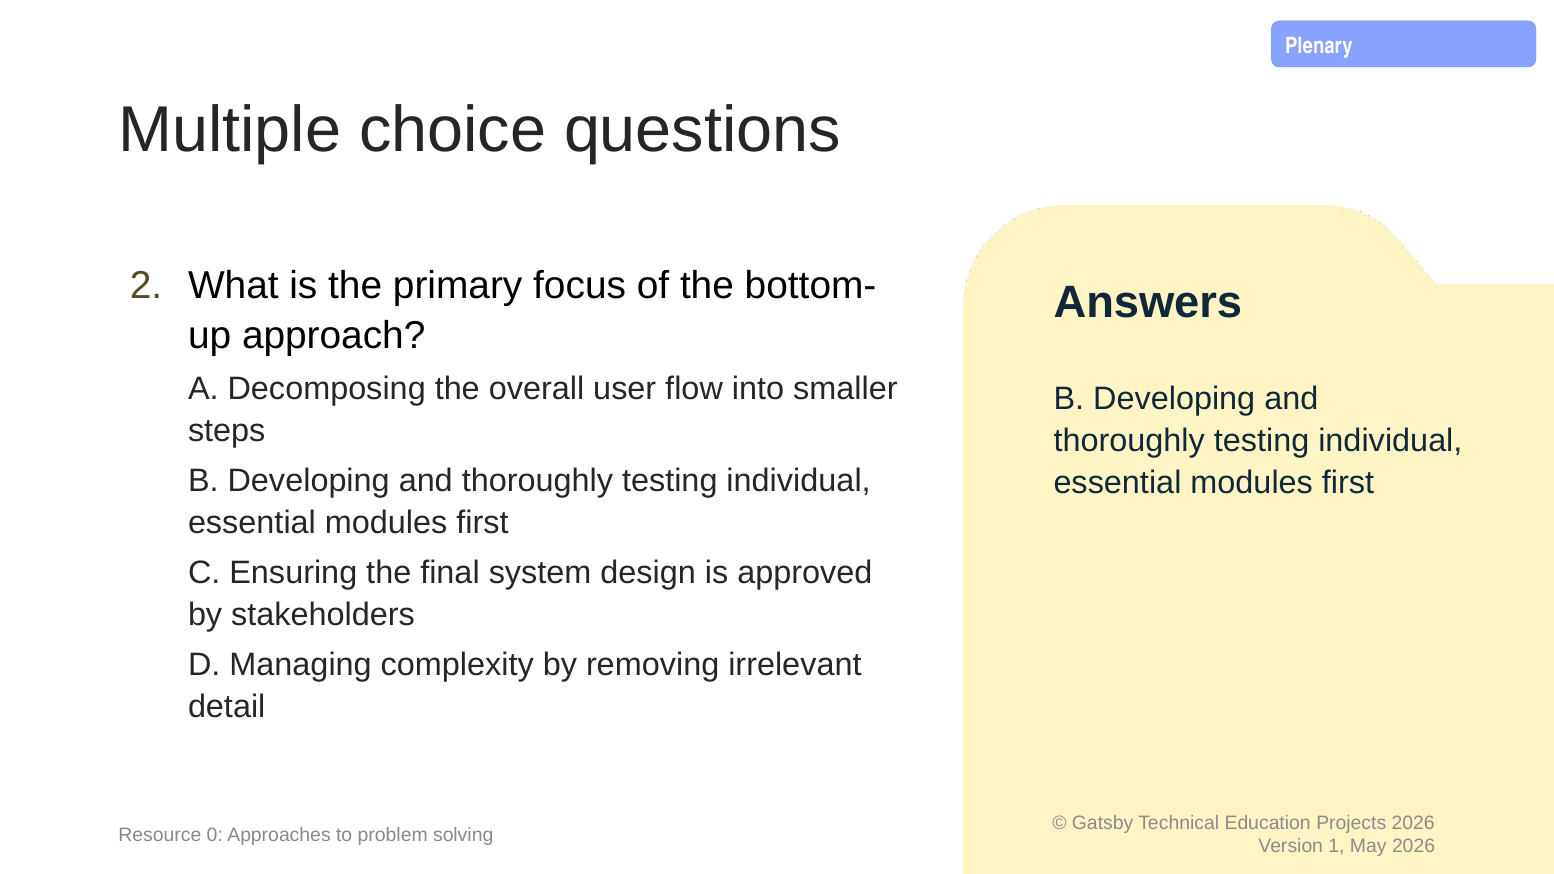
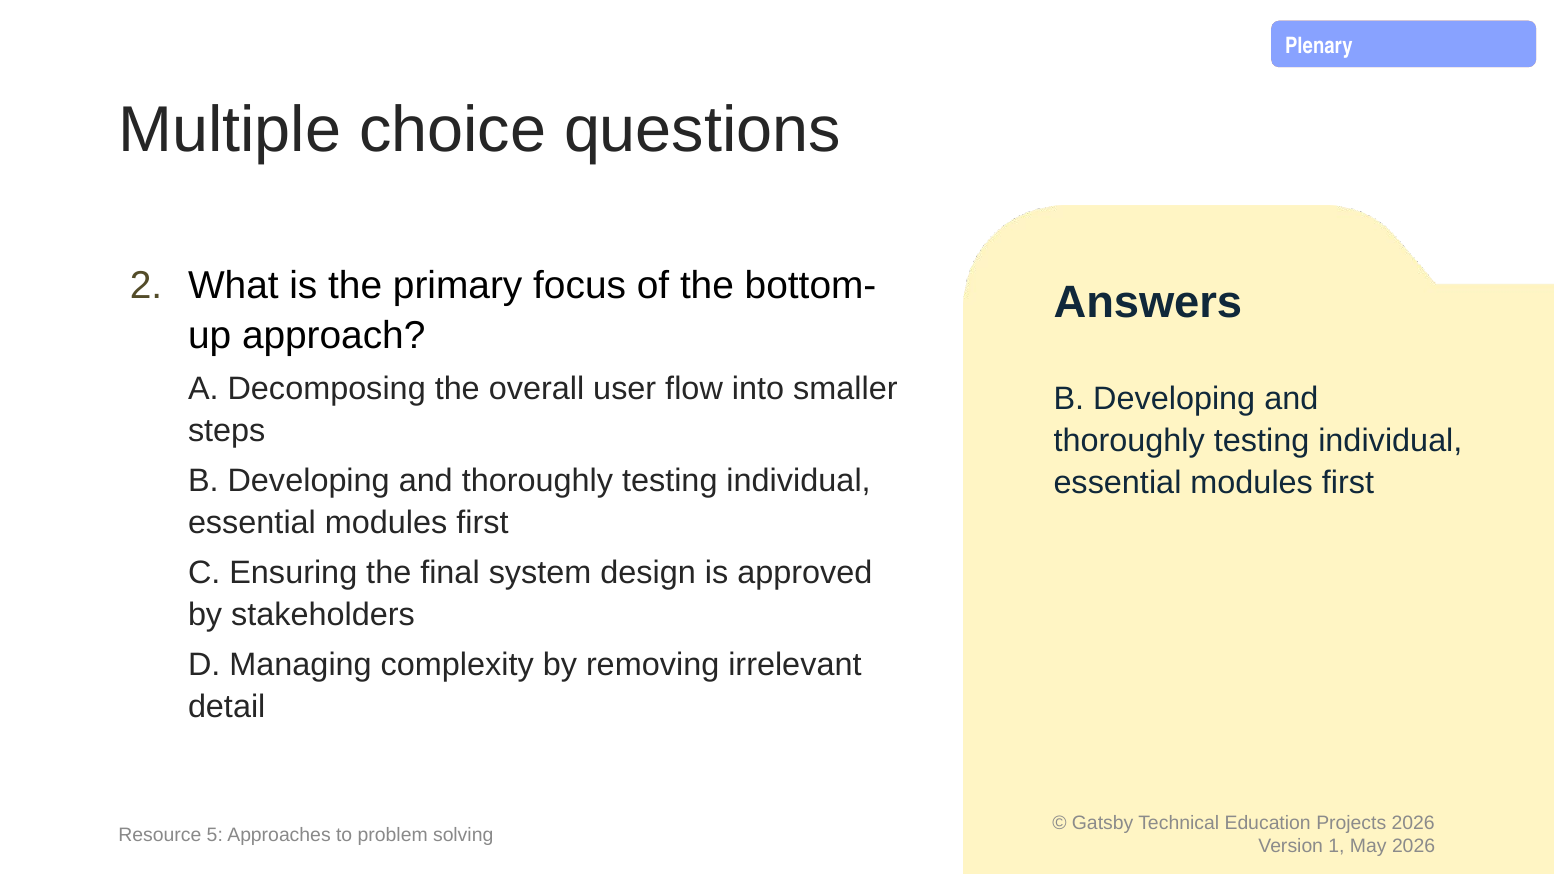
0: 0 -> 5
